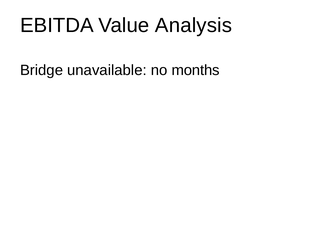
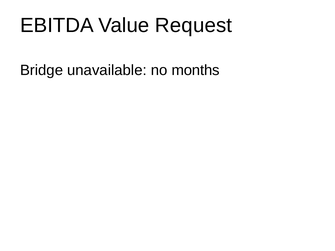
Analysis: Analysis -> Request
